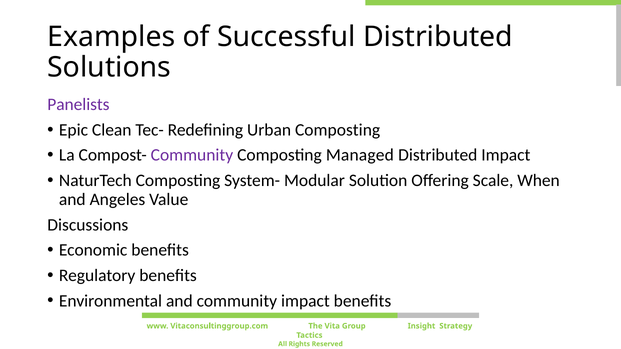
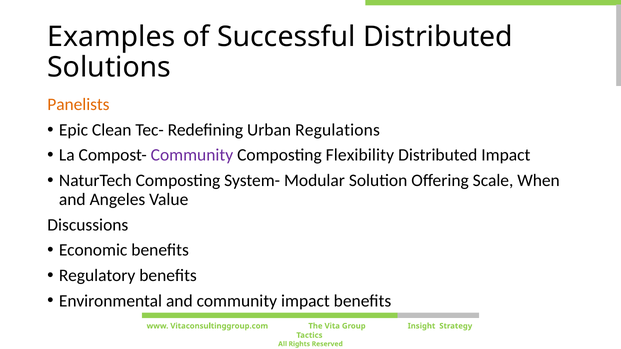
Panelists colour: purple -> orange
Urban Composting: Composting -> Regulations
Managed: Managed -> Flexibility
